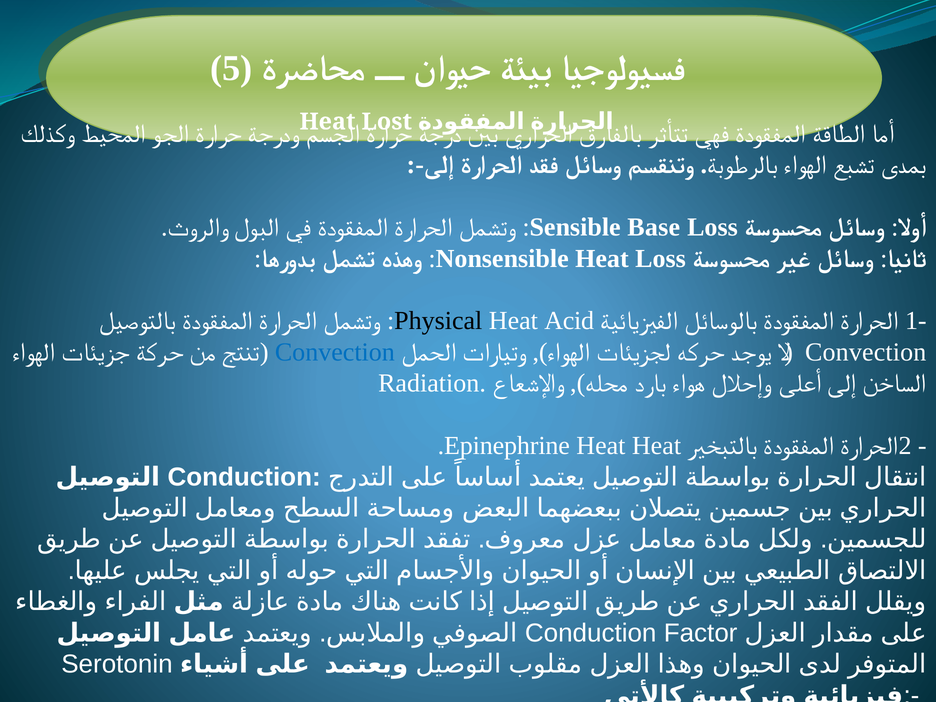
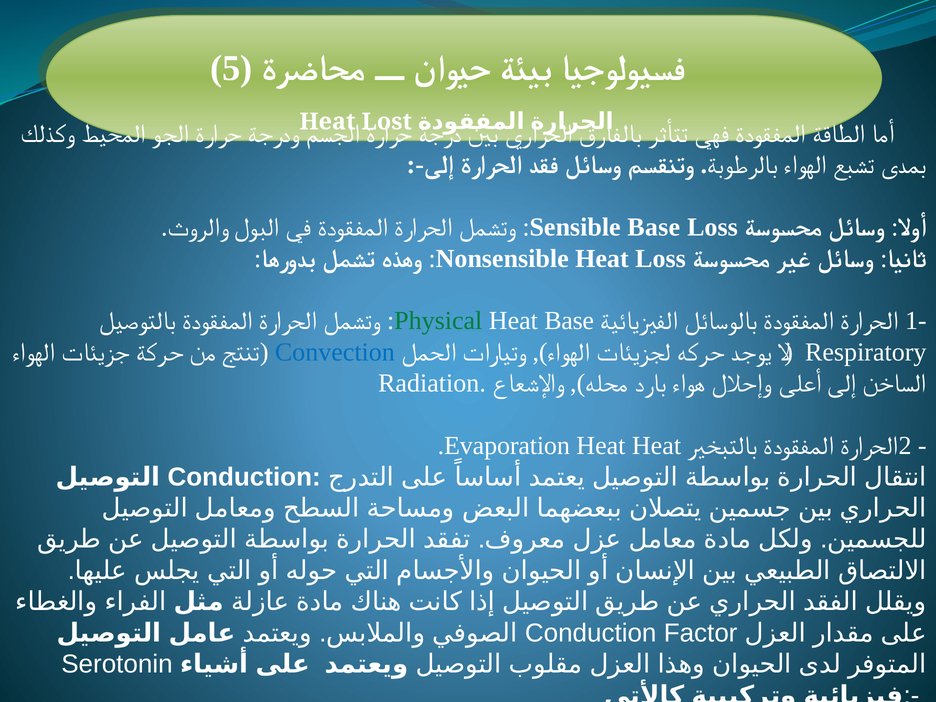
Physical colour: black -> green
Heat Acid: Acid -> Base
Convection at (866, 352): Convection -> Respiratory
Epinephrine: Epinephrine -> Evaporation
